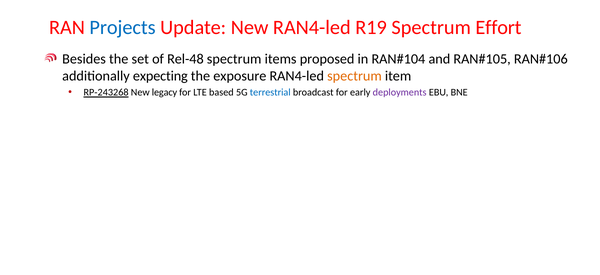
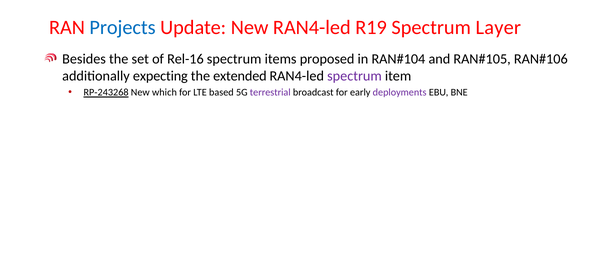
Effort: Effort -> Layer
Rel-48: Rel-48 -> Rel-16
exposure: exposure -> extended
spectrum at (354, 76) colour: orange -> purple
legacy: legacy -> which
terrestrial colour: blue -> purple
